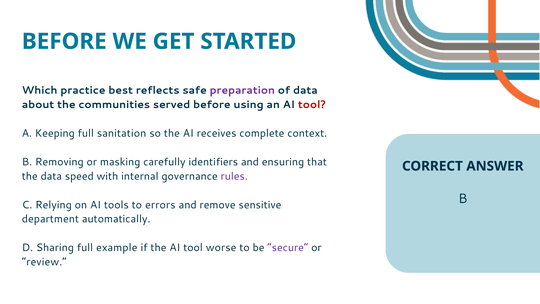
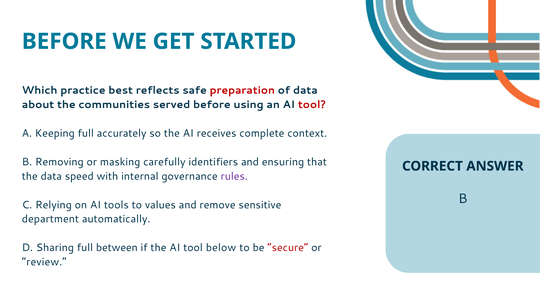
preparation colour: purple -> red
sanitation: sanitation -> accurately
errors: errors -> values
example: example -> between
worse: worse -> below
secure colour: purple -> red
